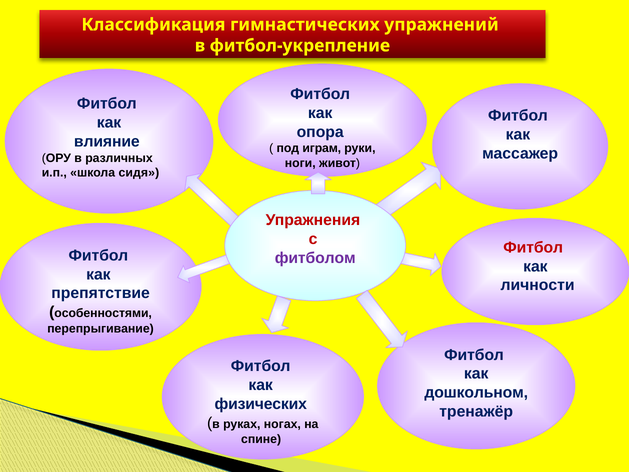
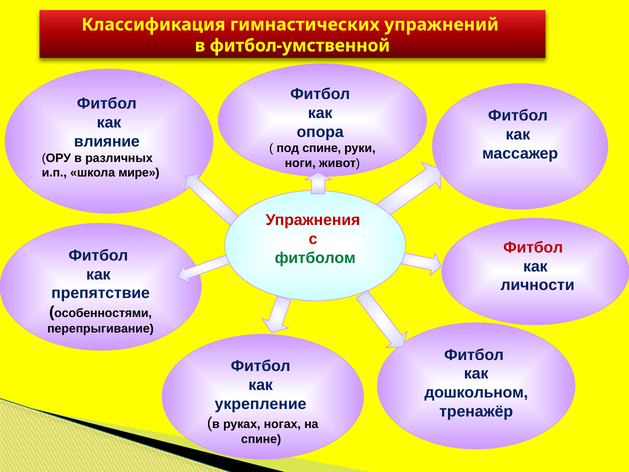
фитбол-укрепление: фитбол-укрепление -> фитбол-умственной
под играм: играм -> спине
сидя: сидя -> мире
фитболом colour: purple -> green
физических: физических -> укрепление
